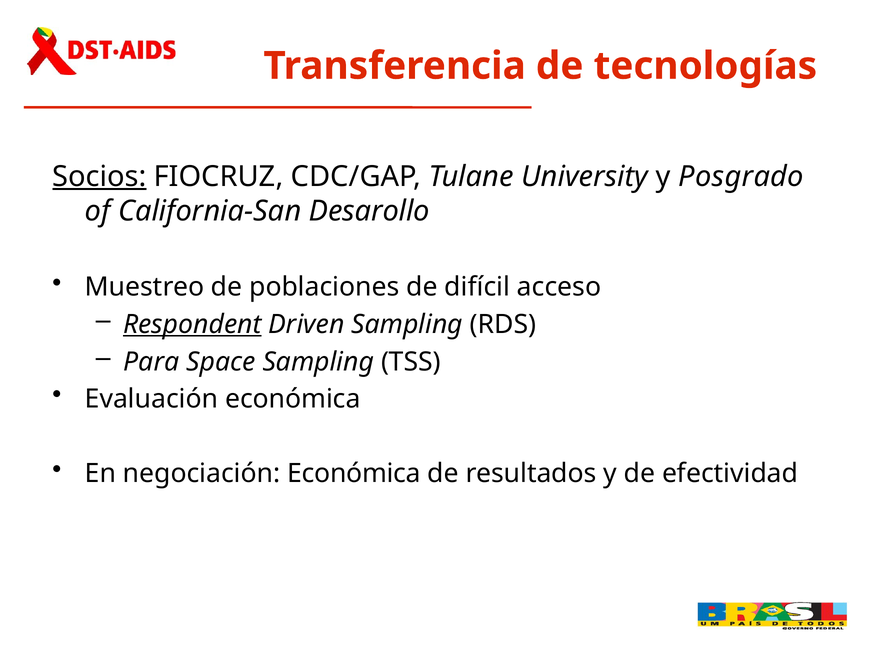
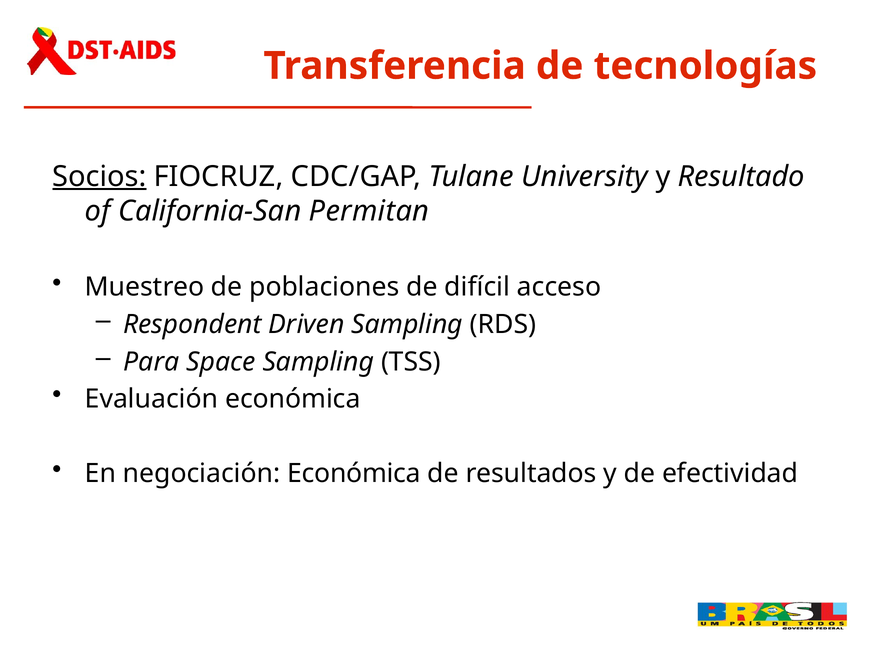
Posgrado: Posgrado -> Resultado
Desarollo: Desarollo -> Permitan
Respondent underline: present -> none
